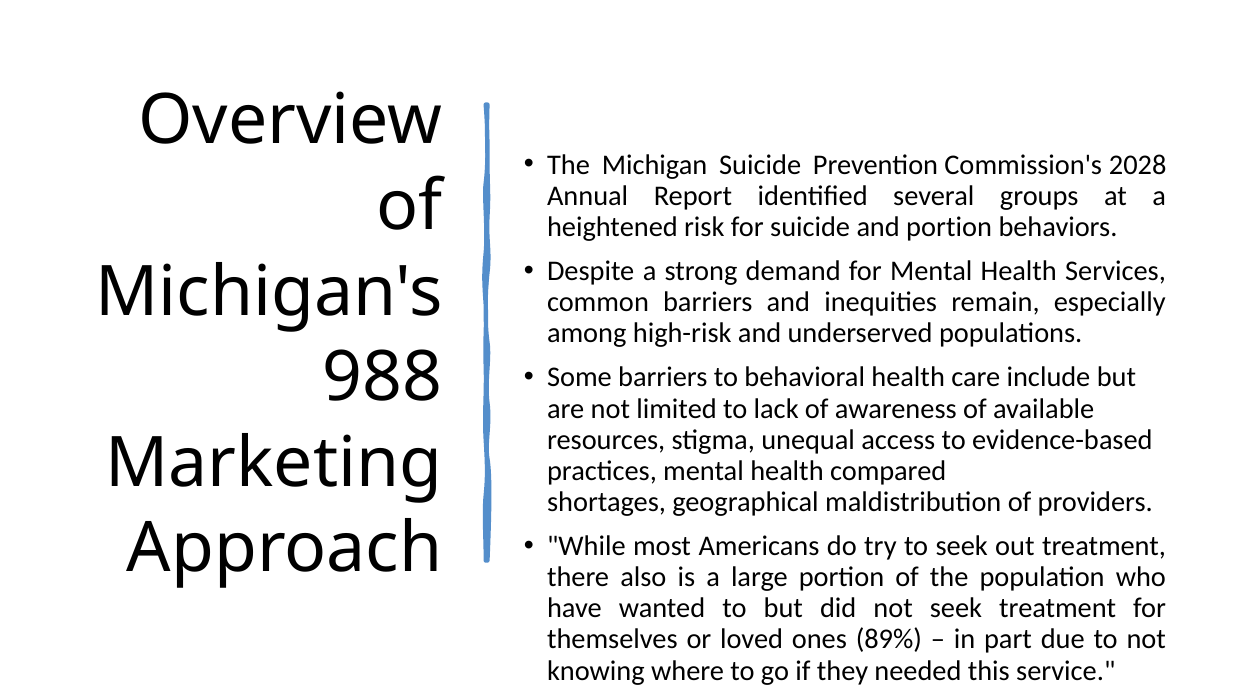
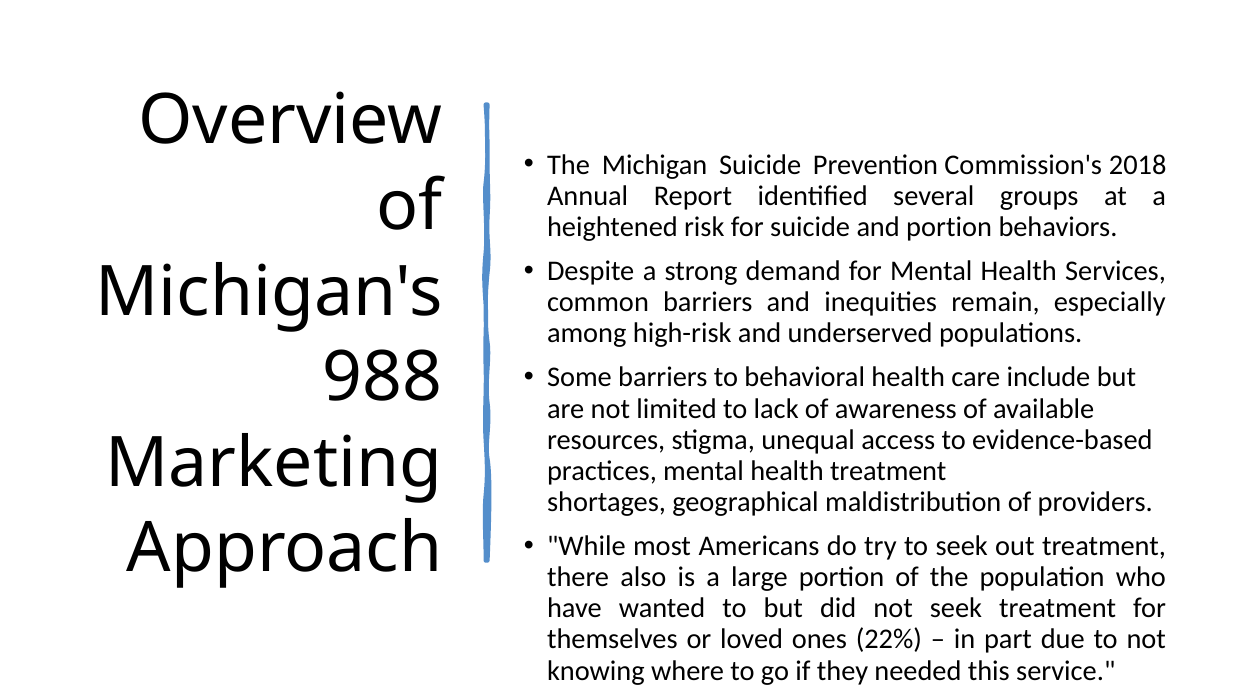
2028: 2028 -> 2018
health compared: compared -> treatment
89%: 89% -> 22%
